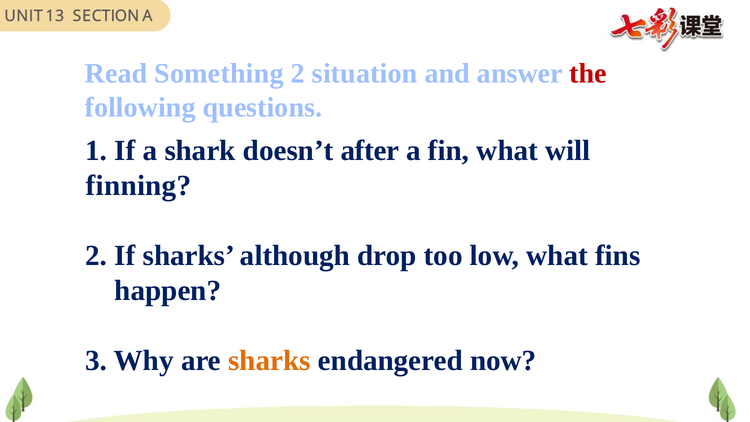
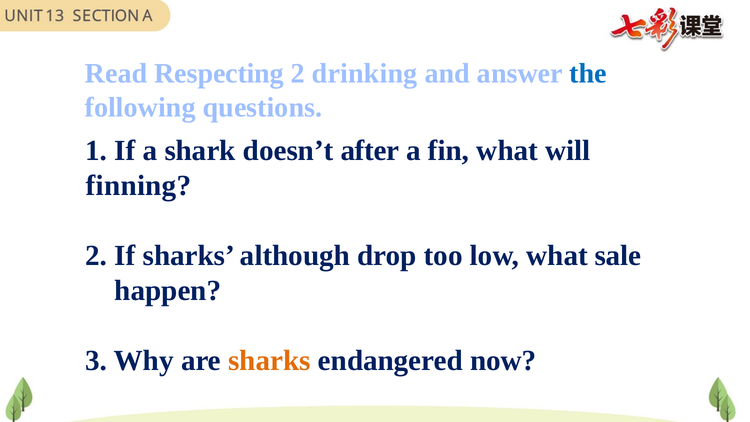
Something: Something -> Respecting
situation: situation -> drinking
the colour: red -> blue
fins: fins -> sale
